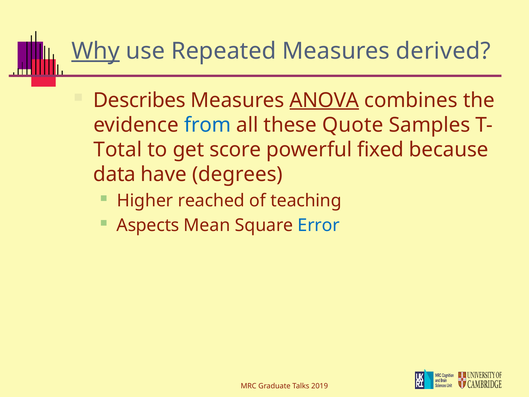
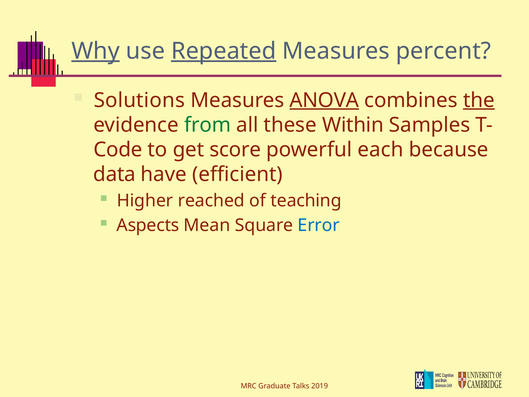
Repeated underline: none -> present
derived: derived -> percent
Describes: Describes -> Solutions
the underline: none -> present
from colour: blue -> green
Quote: Quote -> Within
Total: Total -> Code
fixed: fixed -> each
degrees: degrees -> efficient
